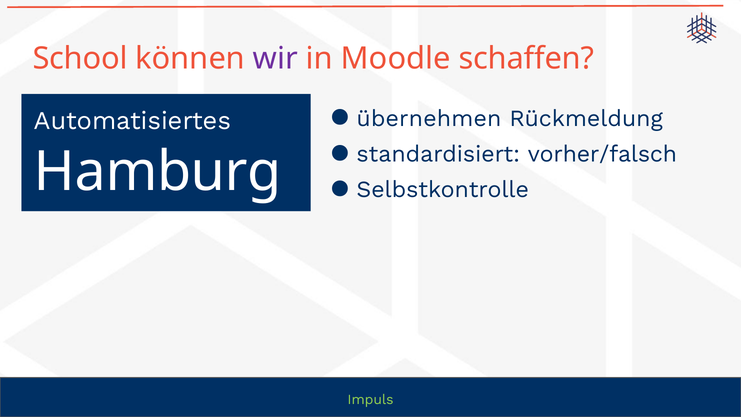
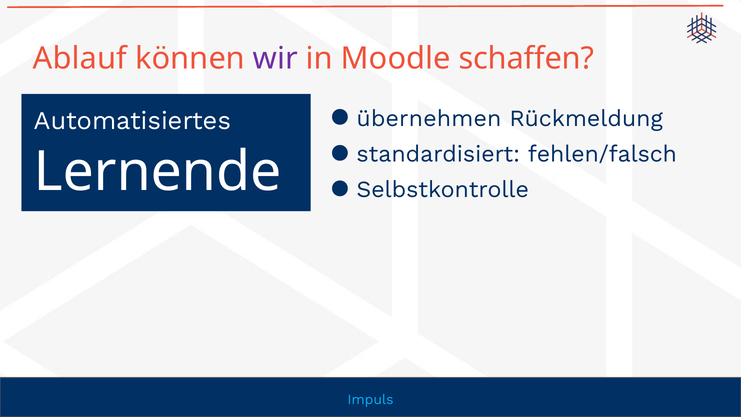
School: School -> Ablauf
vorher/falsch: vorher/falsch -> fehlen/falsch
Hamburg: Hamburg -> Lernende
Impuls colour: light green -> light blue
